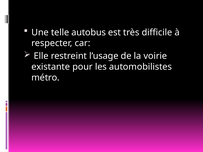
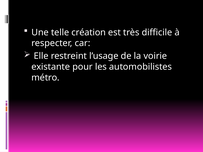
autobus: autobus -> création
